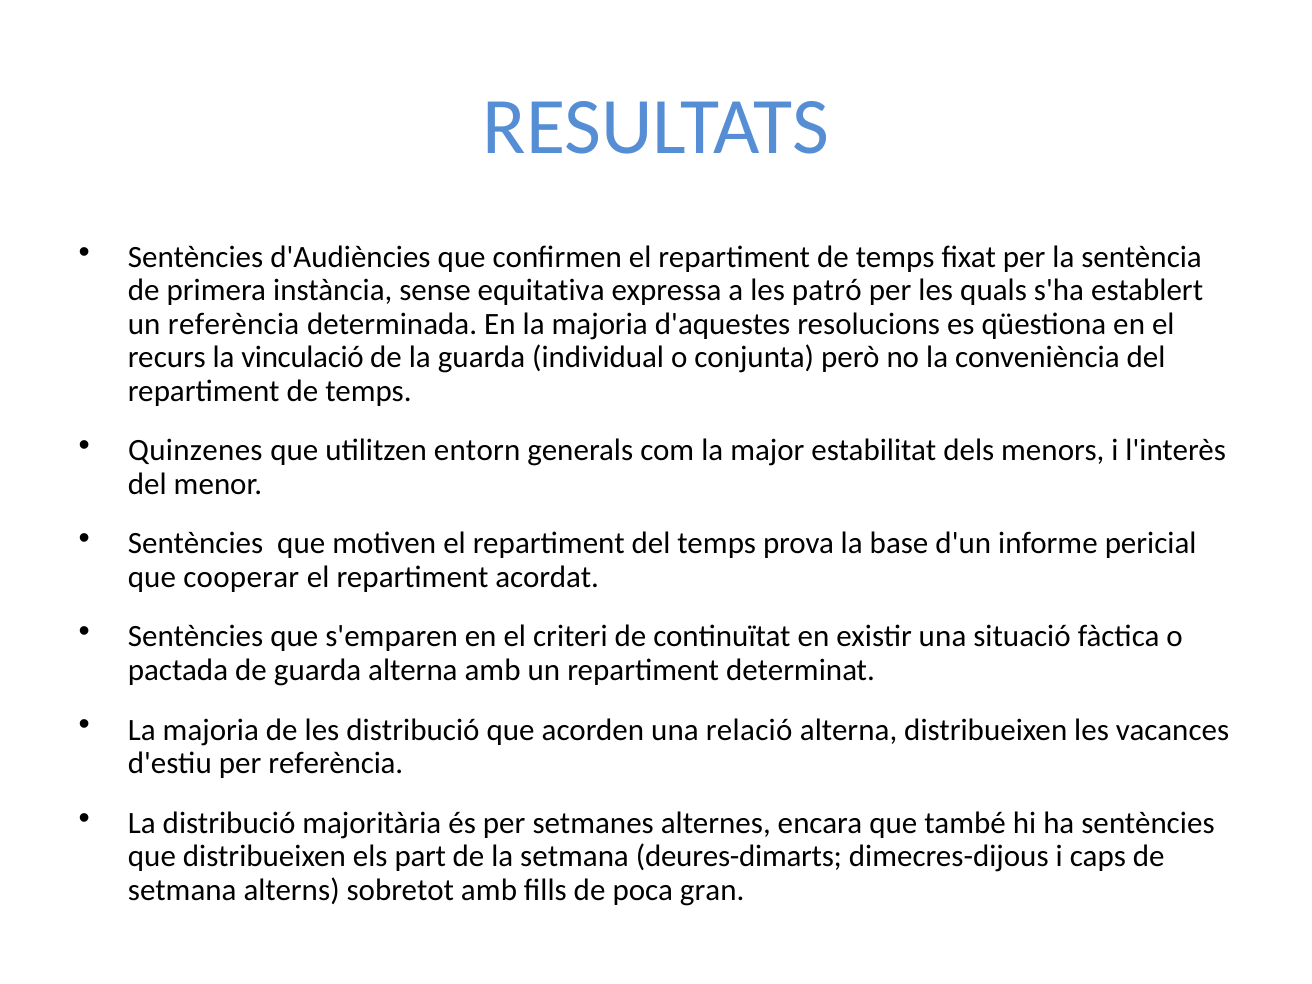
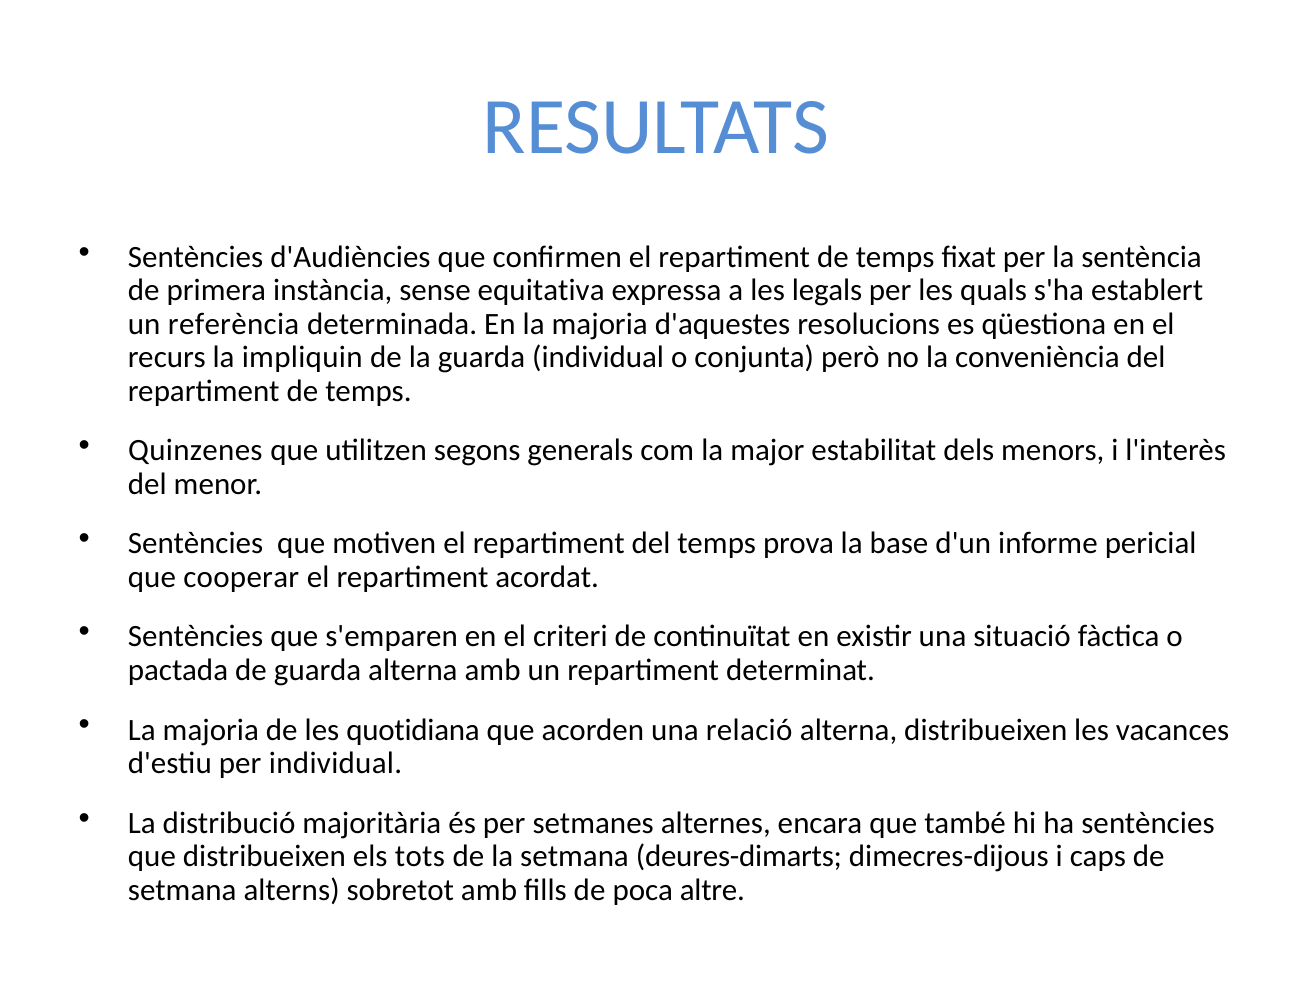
patró: patró -> legals
vinculació: vinculació -> impliquin
entorn: entorn -> segons
les distribució: distribució -> quotidiana
per referència: referència -> individual
part: part -> tots
gran: gran -> altre
